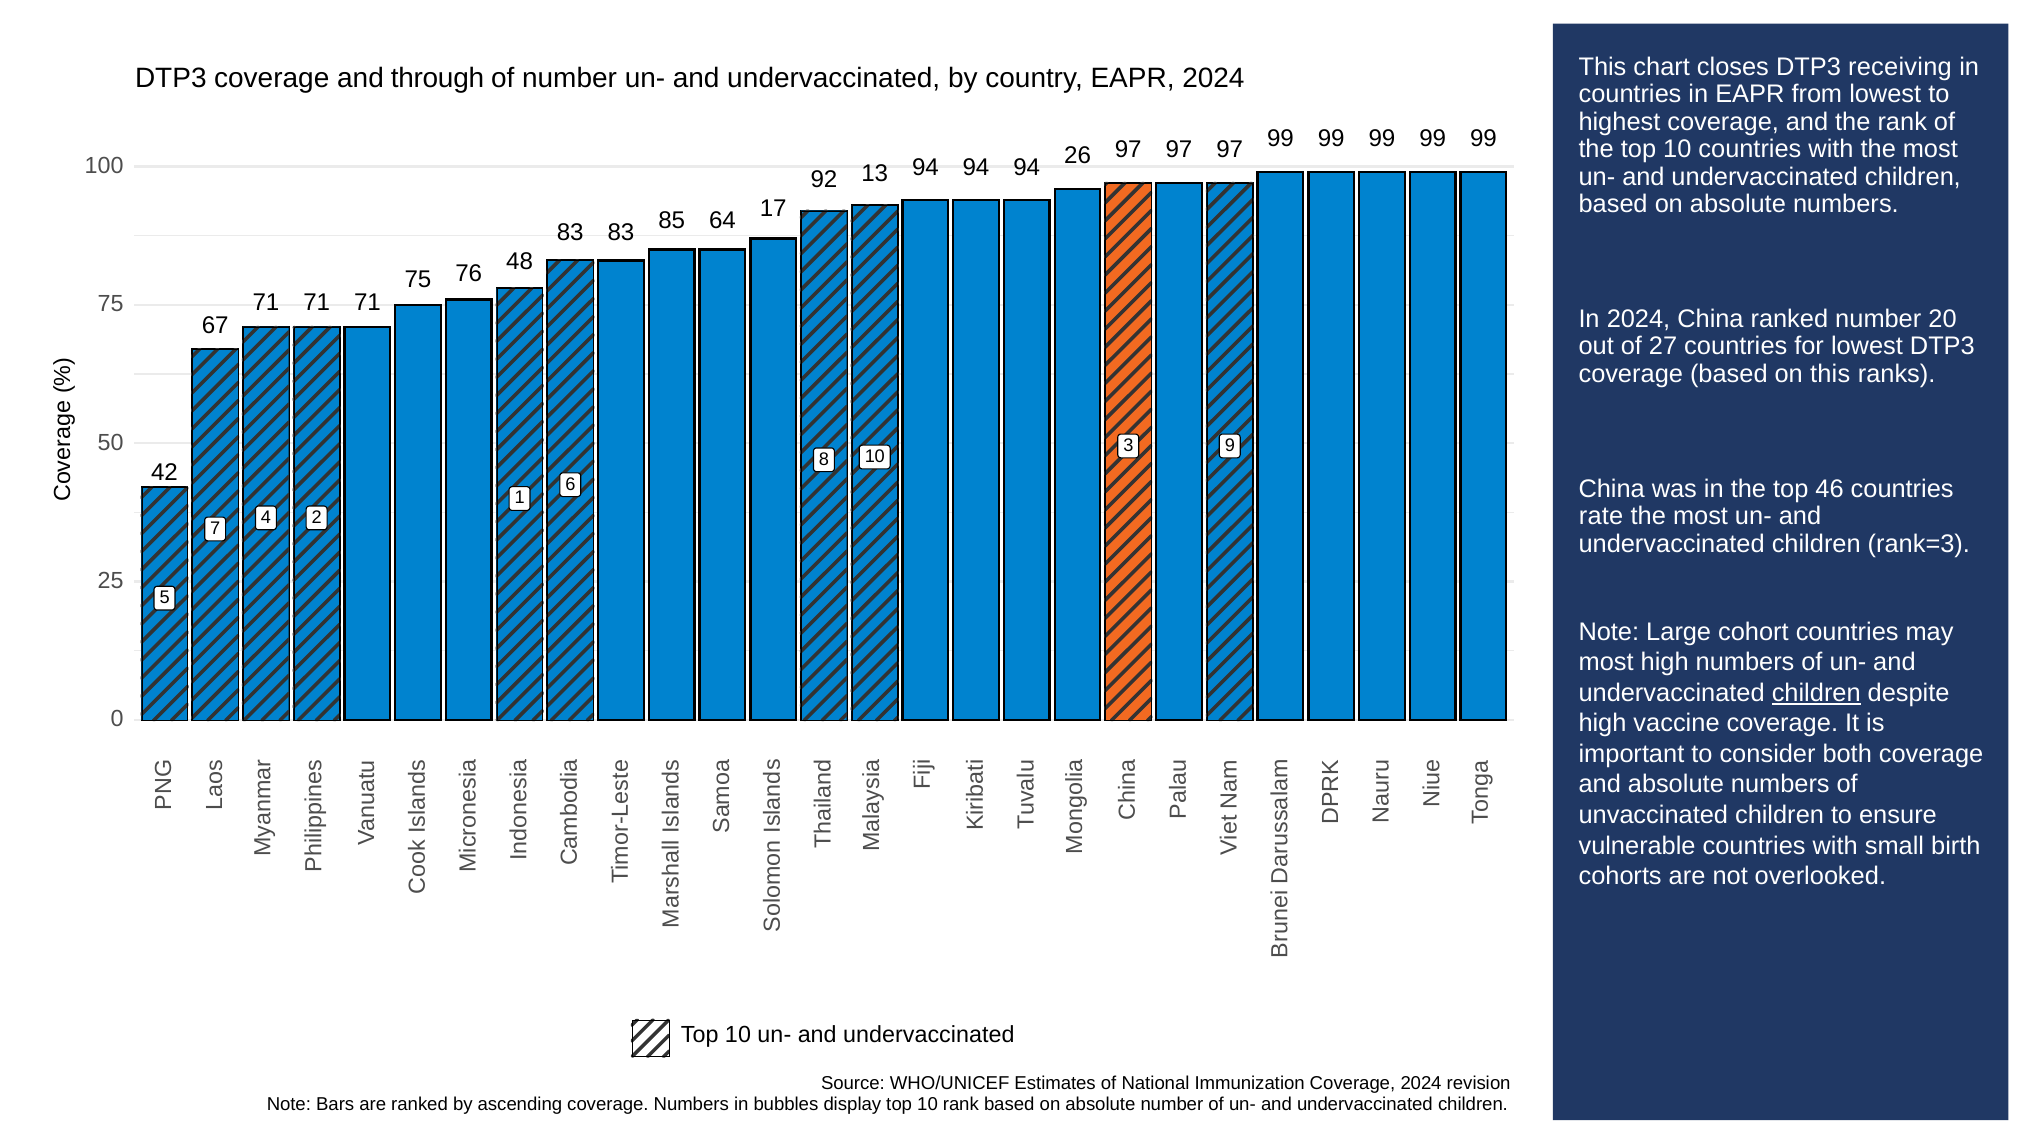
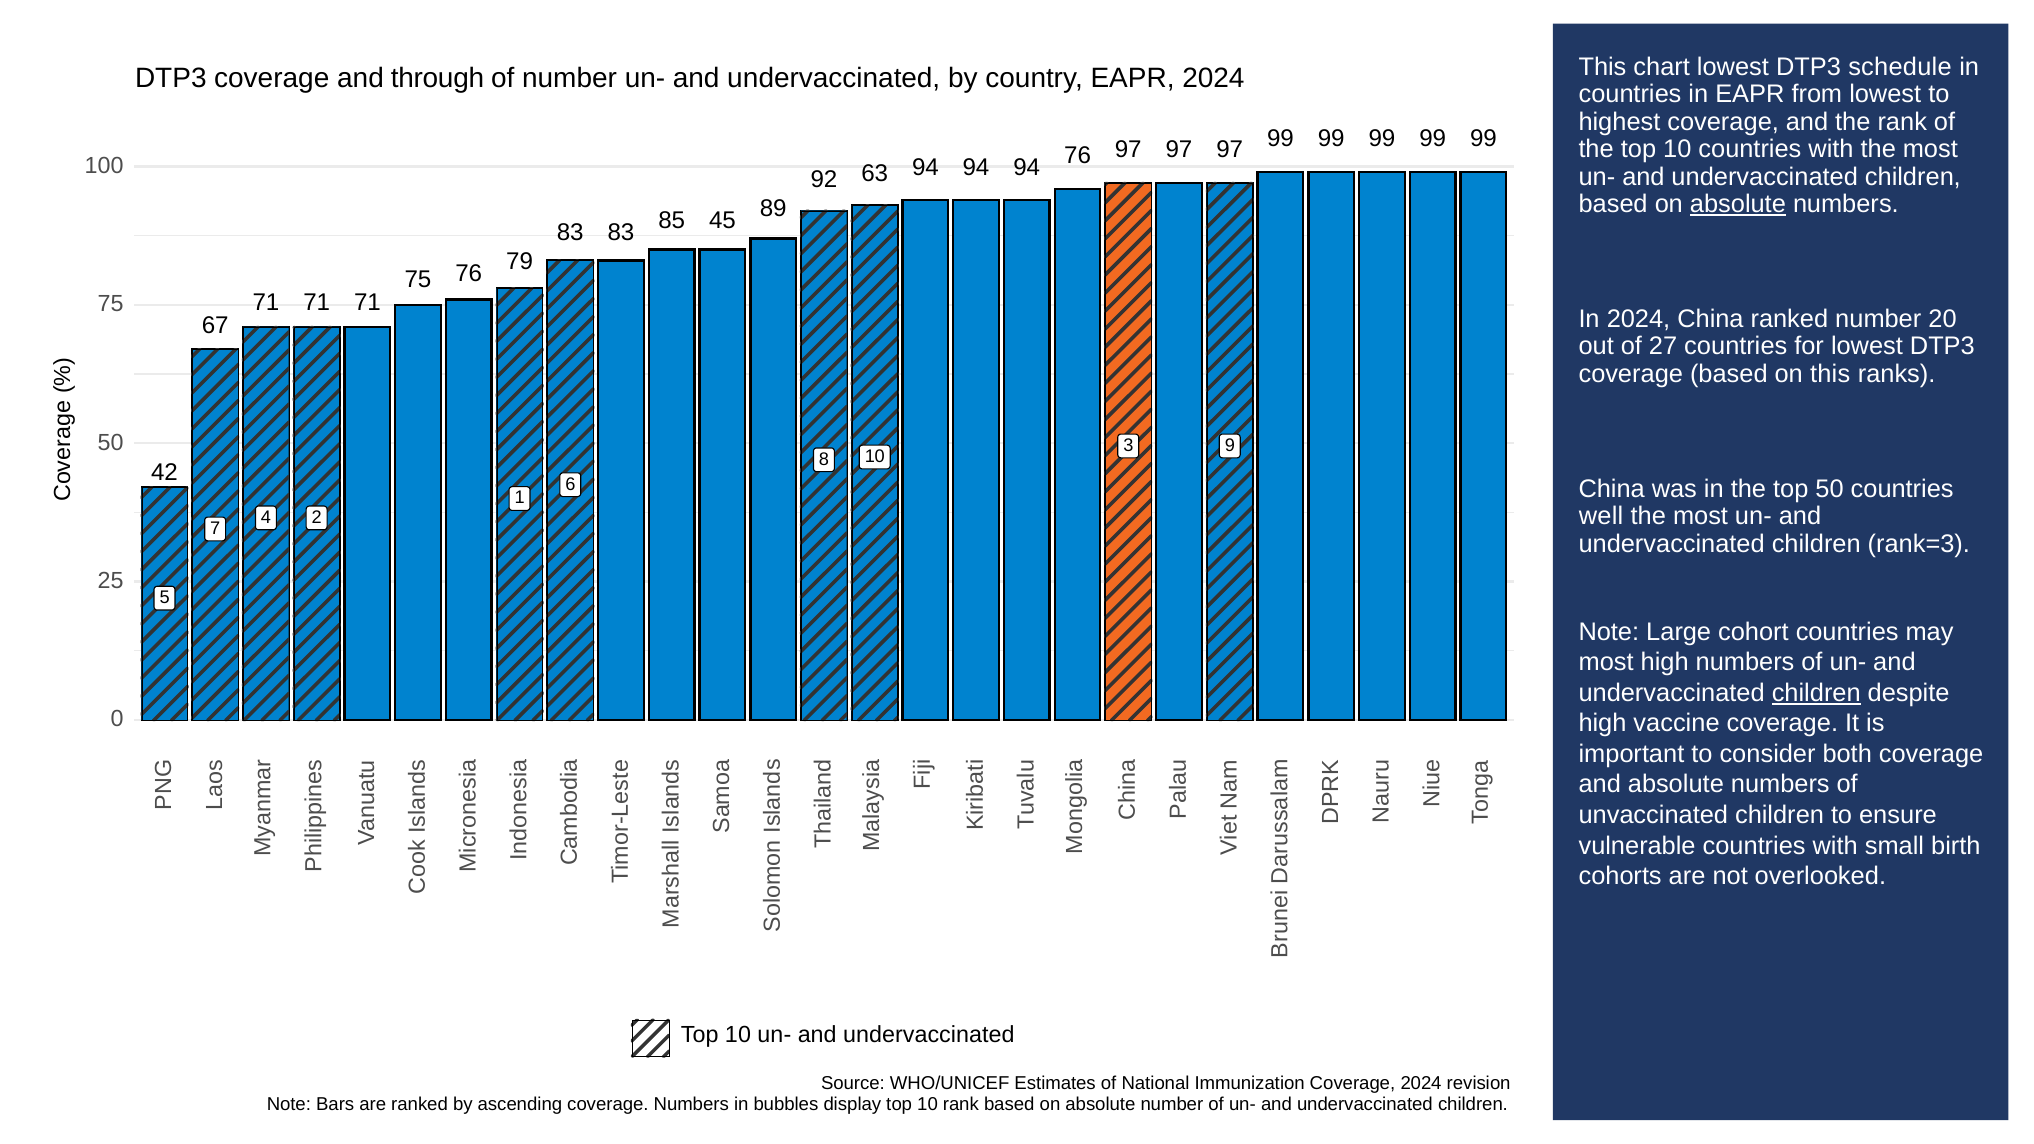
chart closes: closes -> lowest
receiving: receiving -> schedule
13: 13 -> 63
94 26: 26 -> 76
absolute at (1738, 204) underline: none -> present
17: 17 -> 89
64: 64 -> 45
48: 48 -> 79
top 46: 46 -> 50
rate: rate -> well
